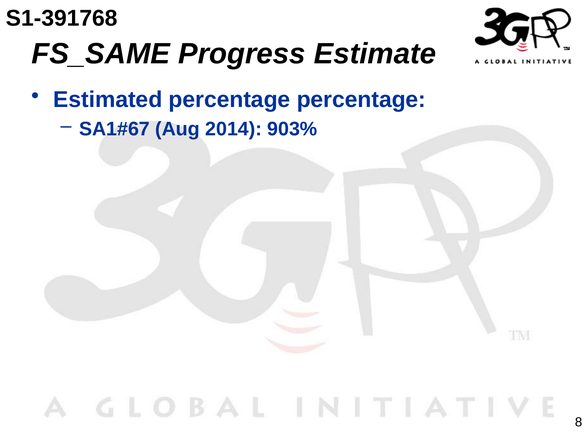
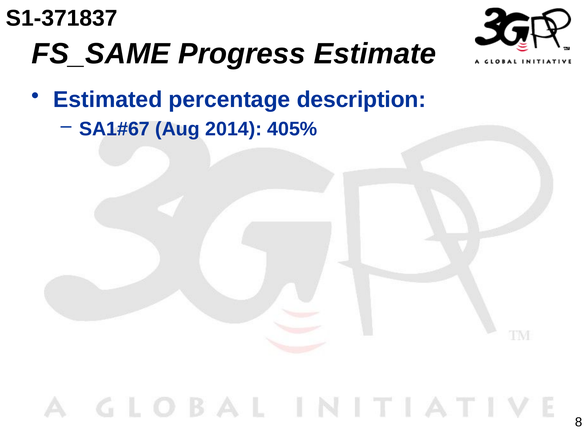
S1-391768: S1-391768 -> S1-371837
percentage percentage: percentage -> description
903%: 903% -> 405%
